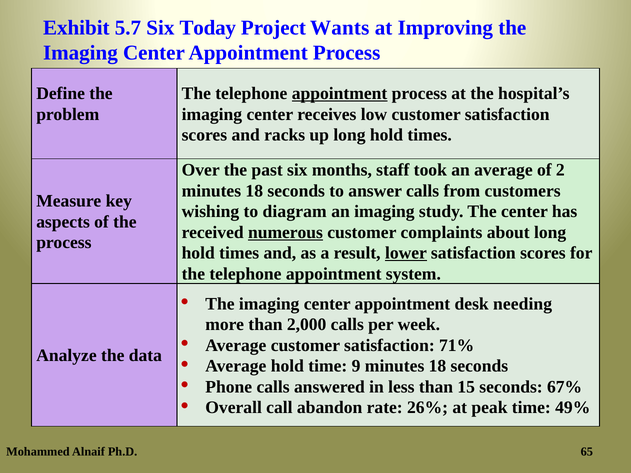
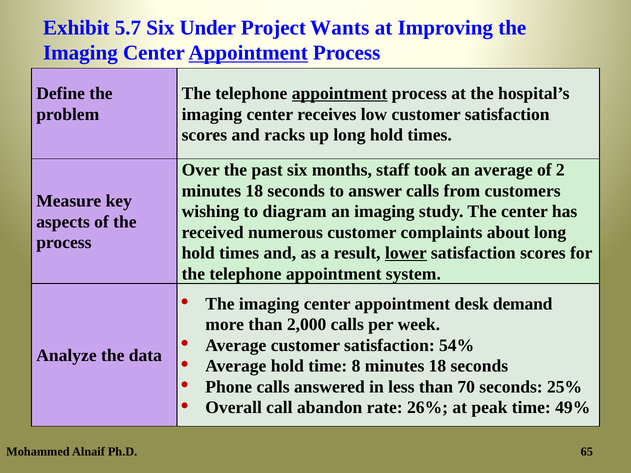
Today: Today -> Under
Appointment at (248, 53) underline: none -> present
numerous underline: present -> none
needing: needing -> demand
71%: 71% -> 54%
9: 9 -> 8
15: 15 -> 70
67%: 67% -> 25%
